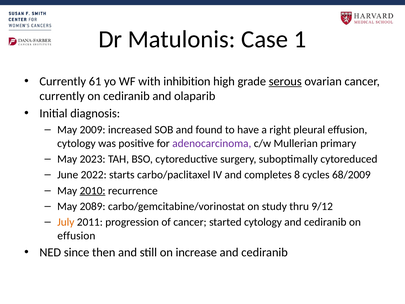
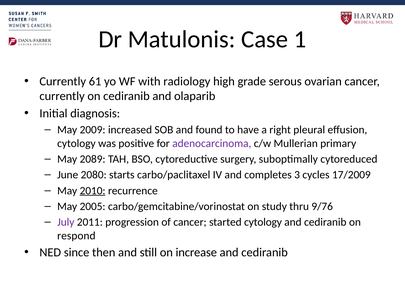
inhibition: inhibition -> radiology
serous underline: present -> none
2023: 2023 -> 2089
2022: 2022 -> 2080
8: 8 -> 3
68/2009: 68/2009 -> 17/2009
2089: 2089 -> 2005
9/12: 9/12 -> 9/76
July colour: orange -> purple
effusion at (76, 235): effusion -> respond
